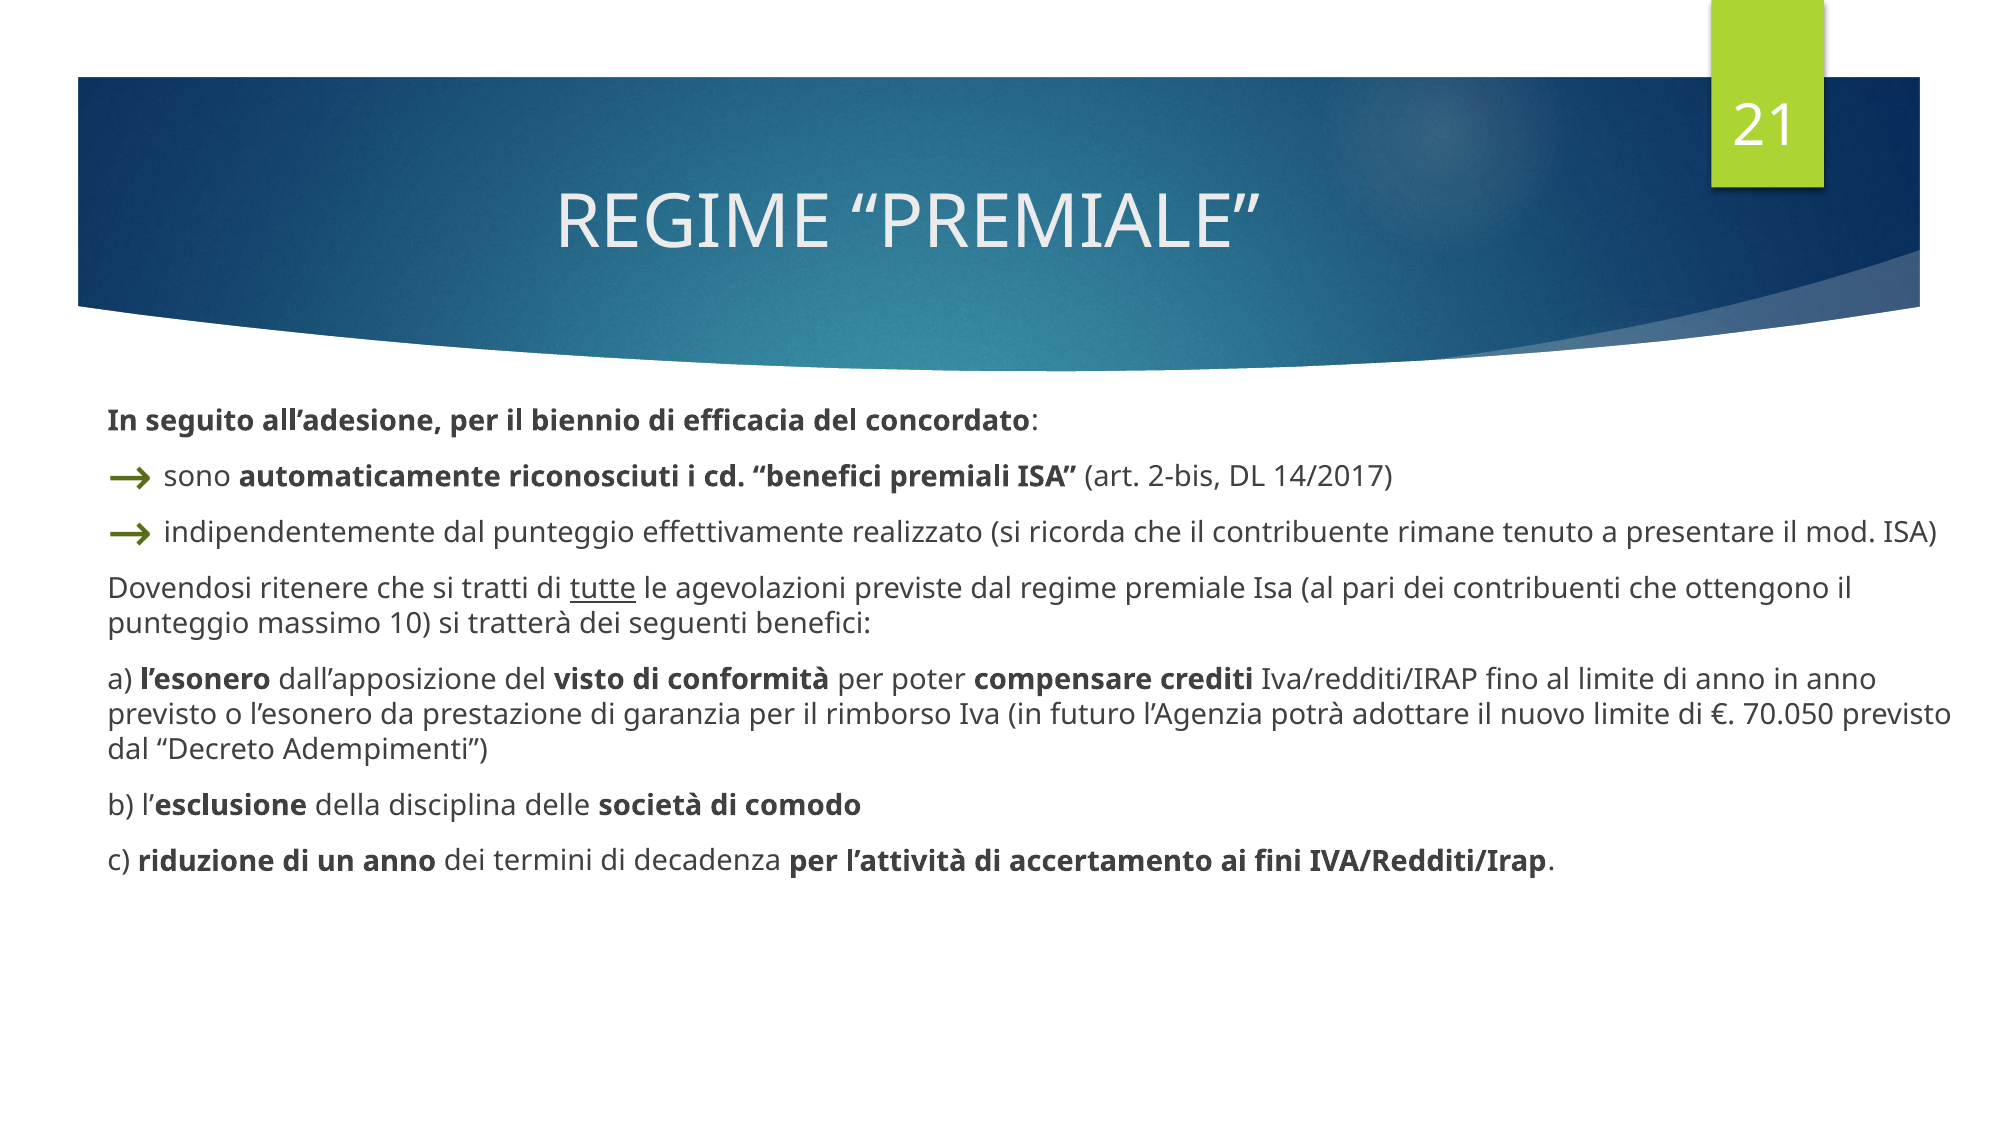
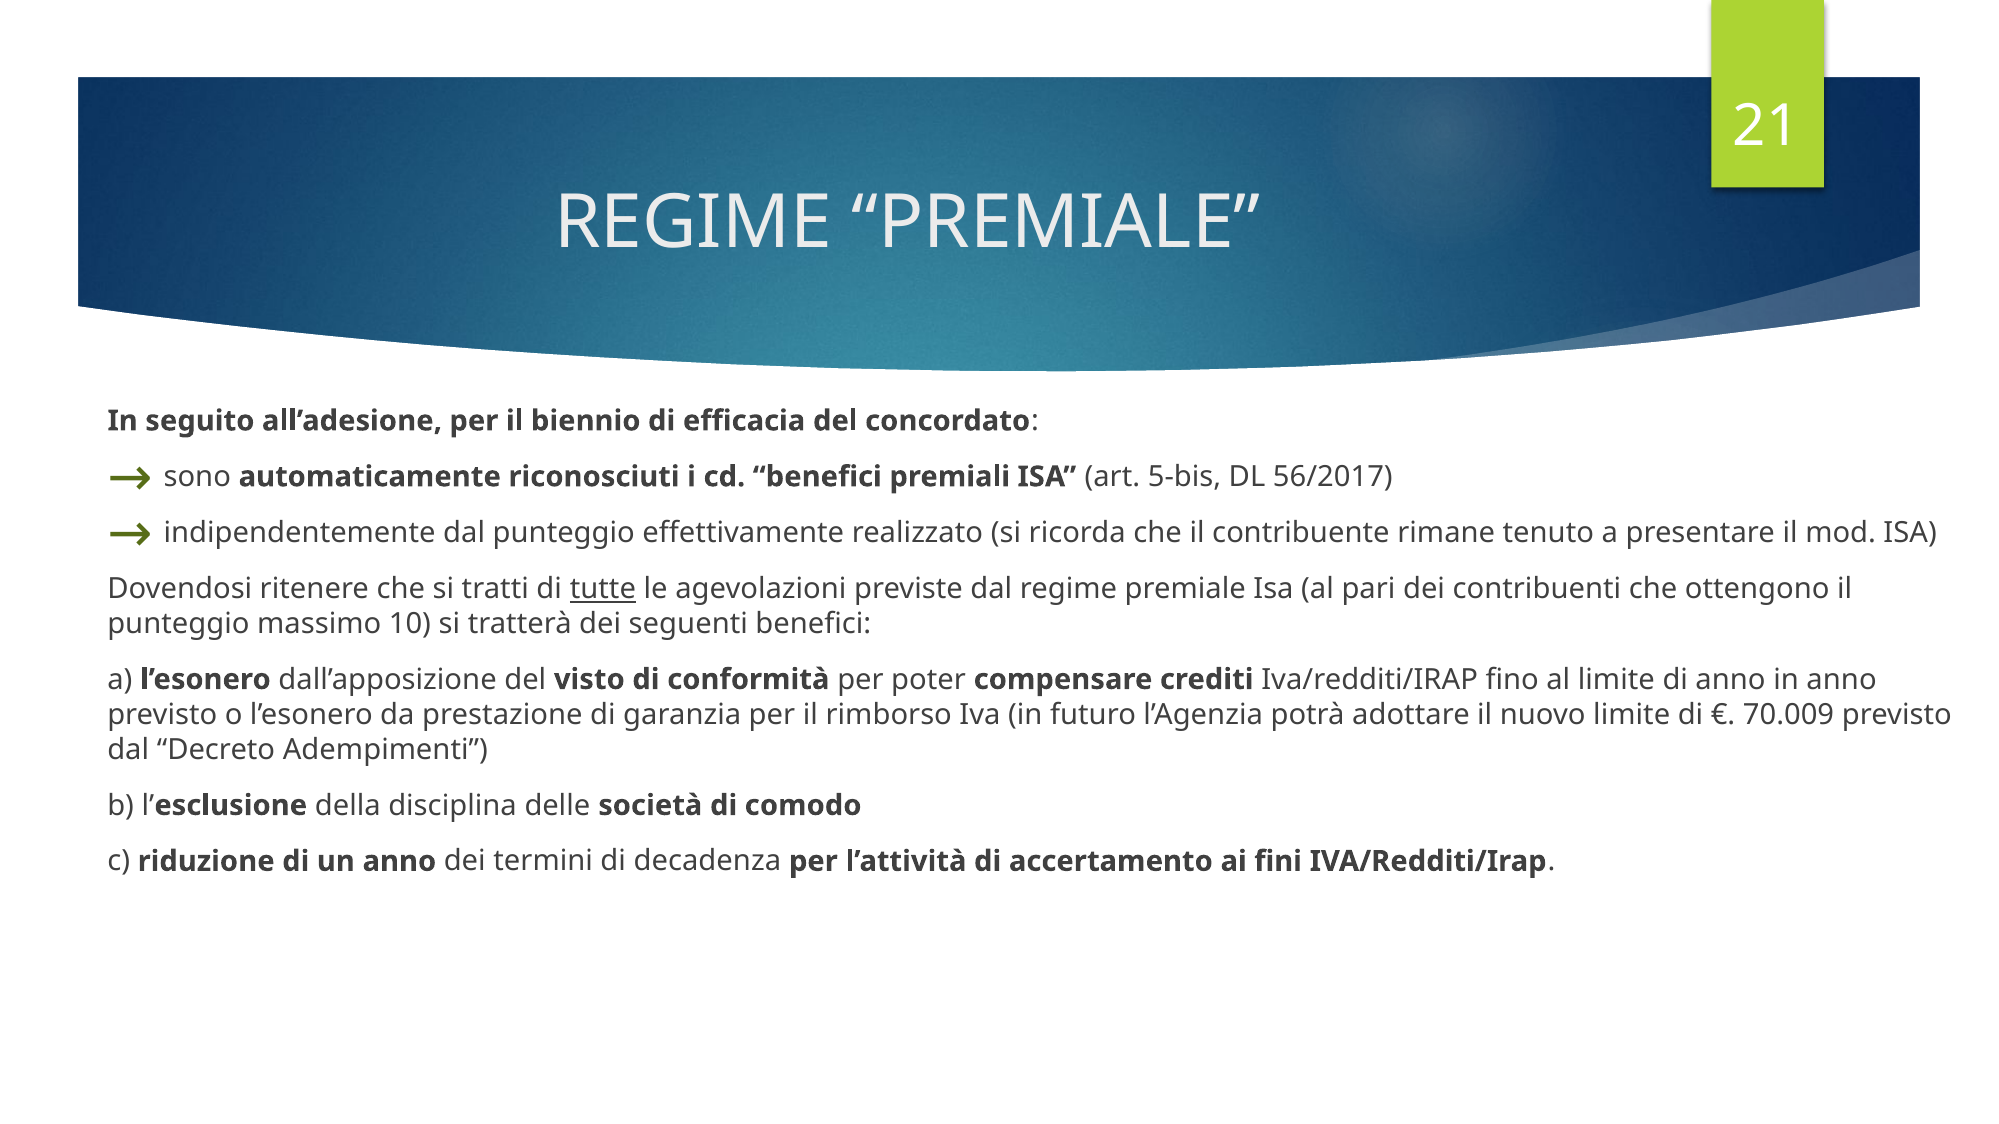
2-bis: 2-bis -> 5-bis
14/2017: 14/2017 -> 56/2017
70.050: 70.050 -> 70.009
